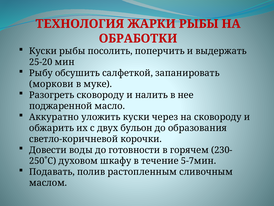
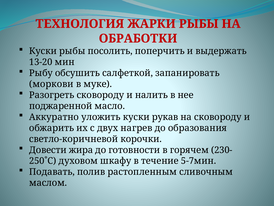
25-20: 25-20 -> 13-20
через: через -> рукав
бульон: бульон -> нагрев
воды: воды -> жира
